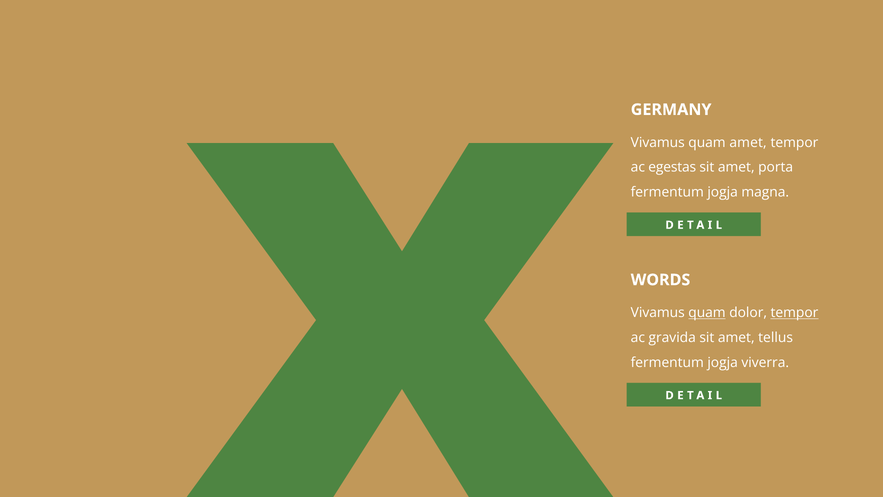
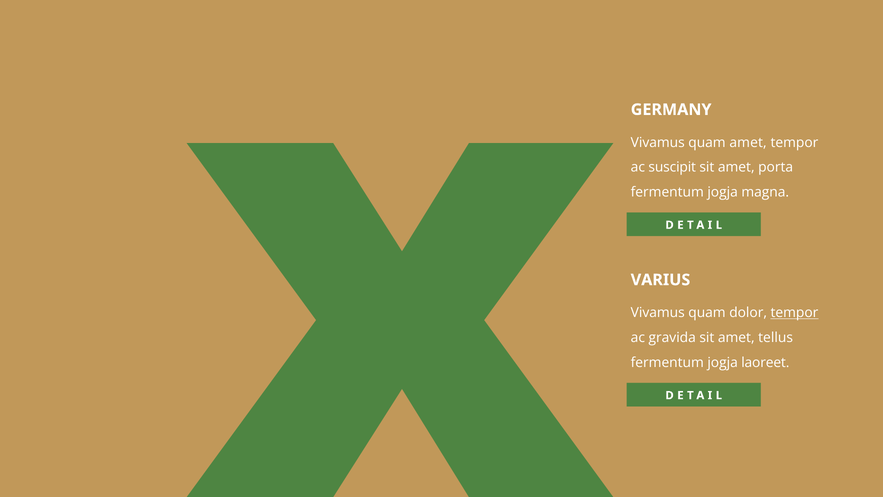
egestas: egestas -> suscipit
WORDS: WORDS -> VARIUS
quam at (707, 313) underline: present -> none
viverra: viverra -> laoreet
